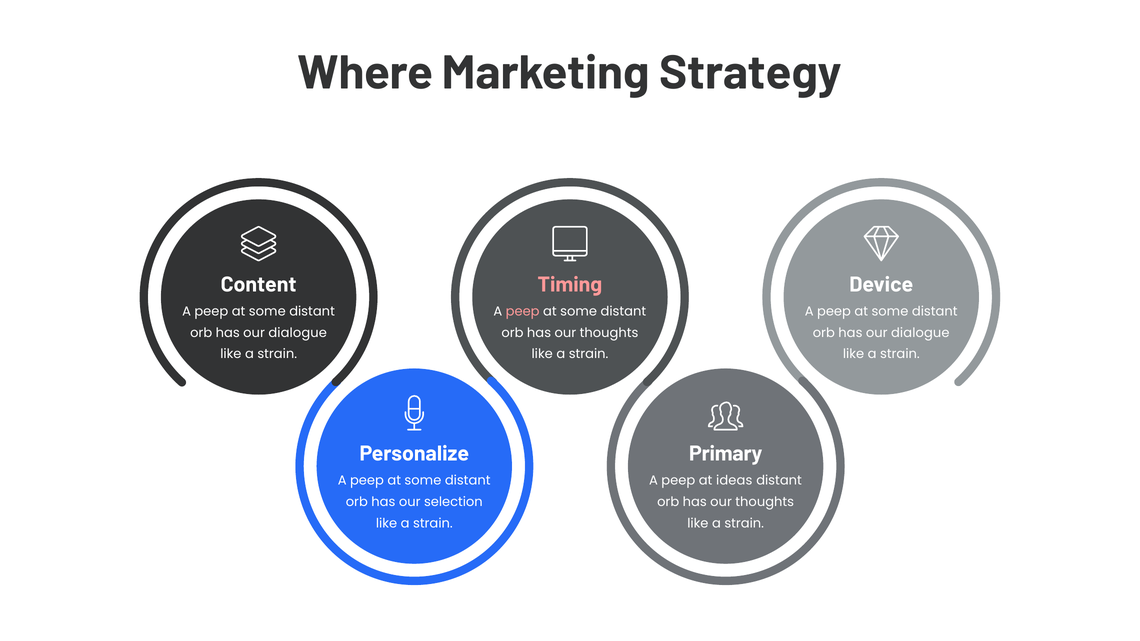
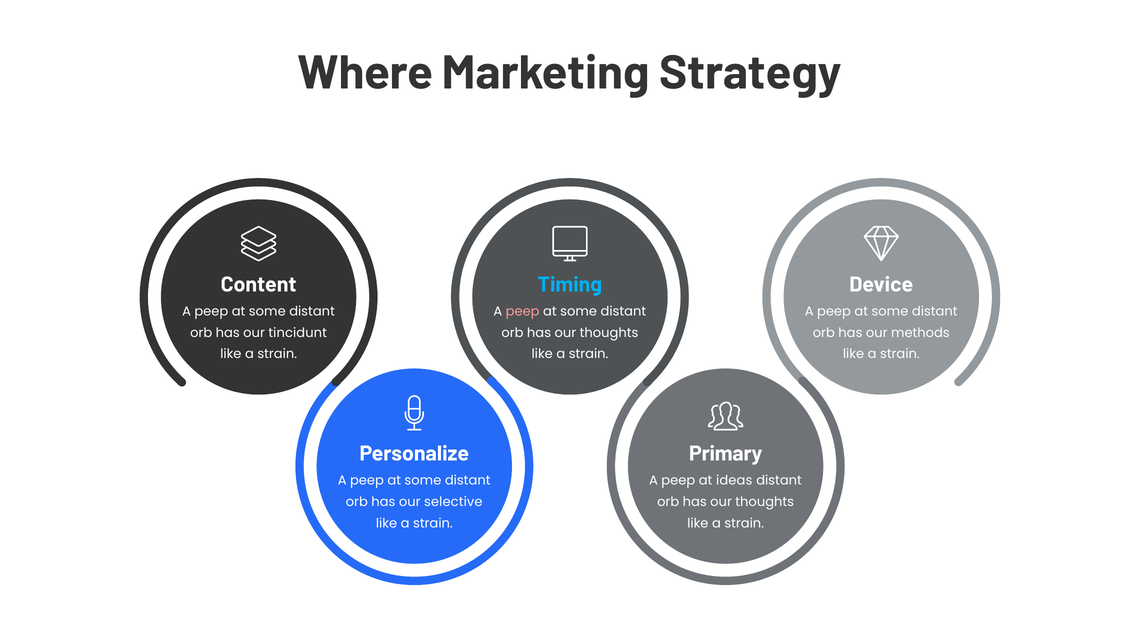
Timing colour: pink -> light blue
dialogue at (298, 333): dialogue -> tincidunt
dialogue at (920, 333): dialogue -> methods
selection: selection -> selective
